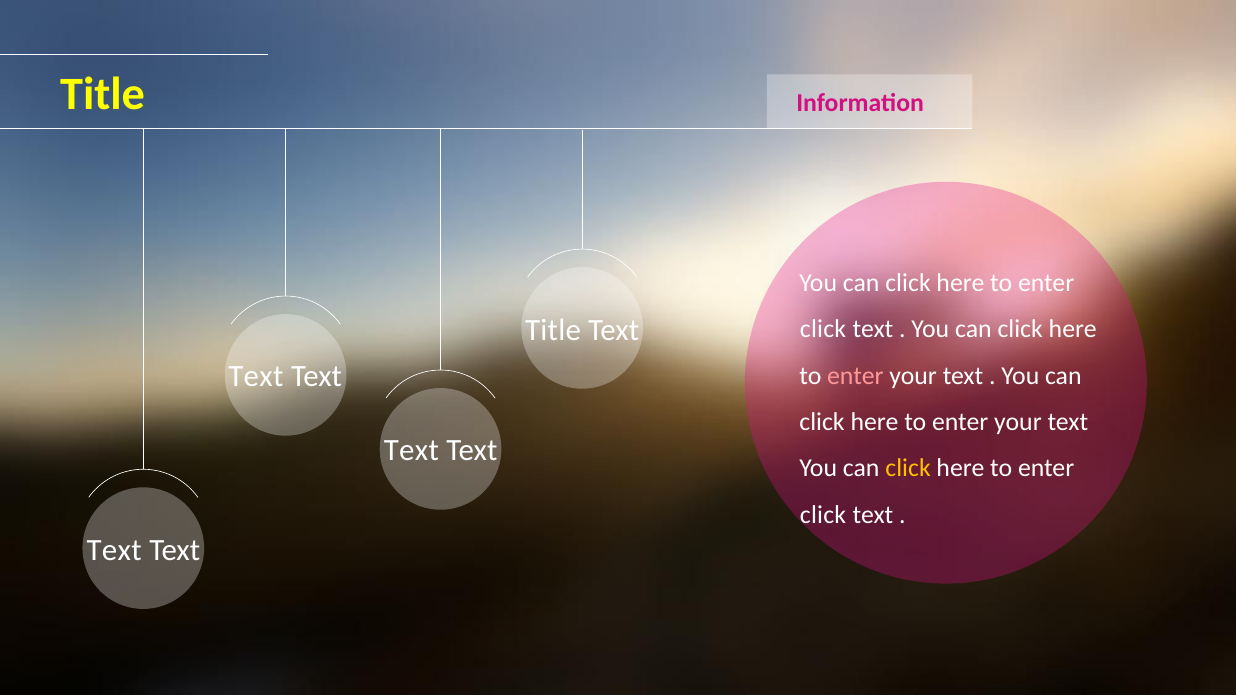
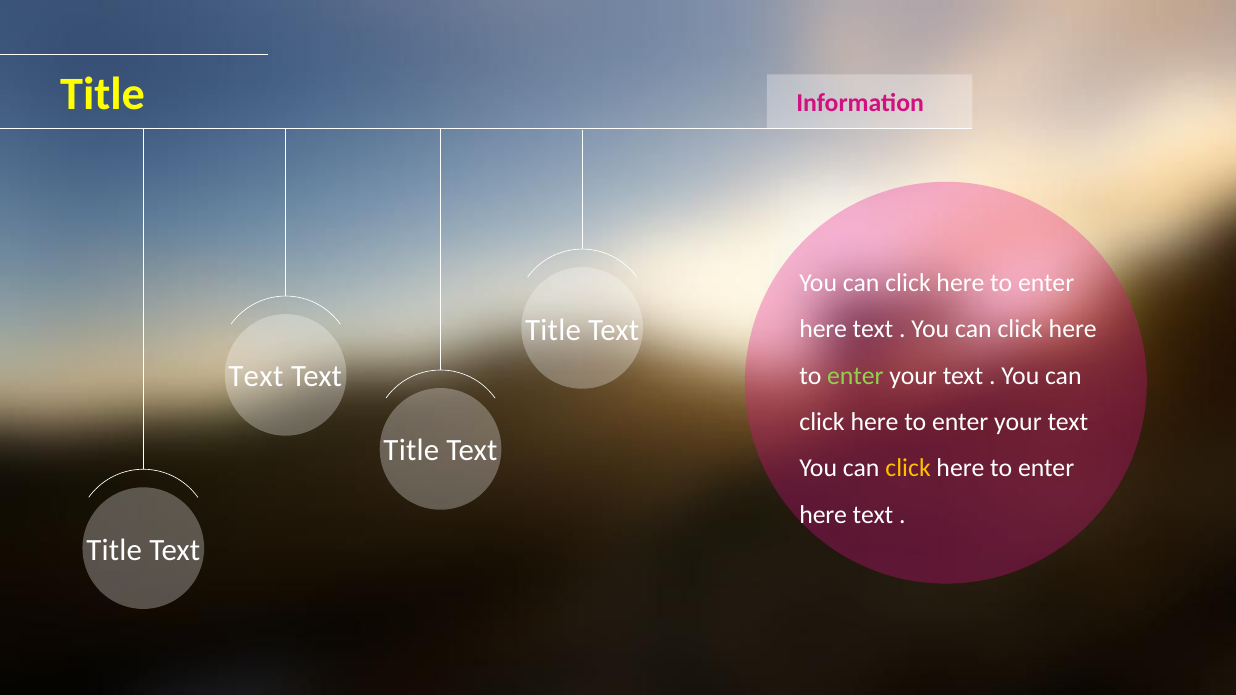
click at (823, 329): click -> here
enter at (855, 376) colour: pink -> light green
Text at (411, 451): Text -> Title
click at (823, 515): click -> here
Text at (114, 550): Text -> Title
